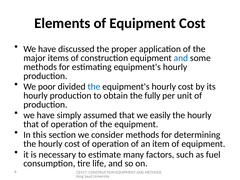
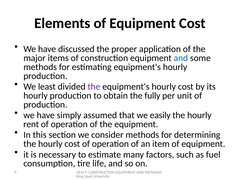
poor: poor -> least
the at (94, 87) colour: blue -> purple
that at (31, 124): that -> rent
